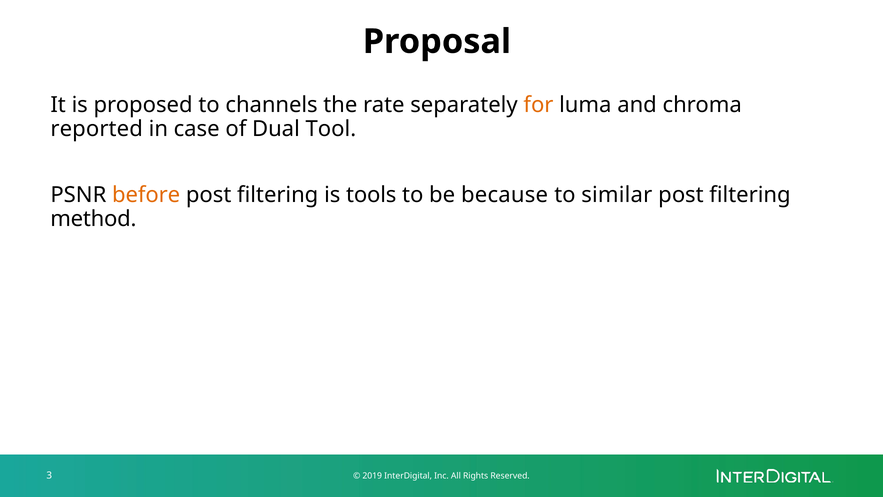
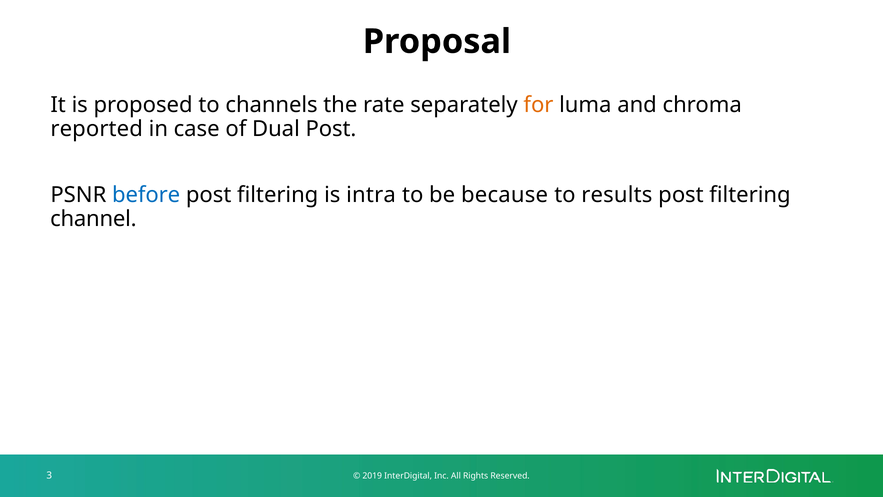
Dual Tool: Tool -> Post
before colour: orange -> blue
tools: tools -> intra
similar: similar -> results
method: method -> channel
